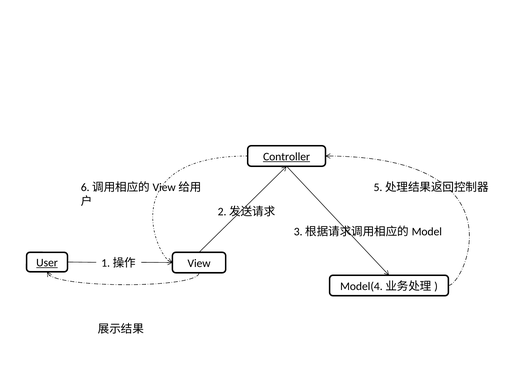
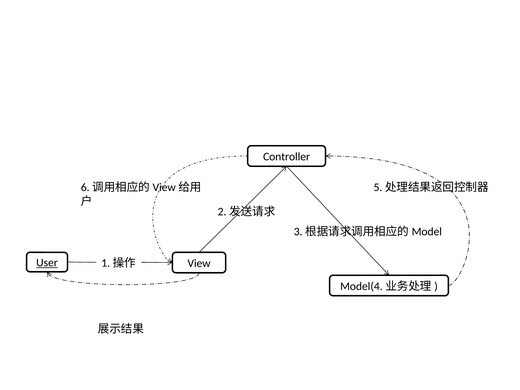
Controller underline: present -> none
